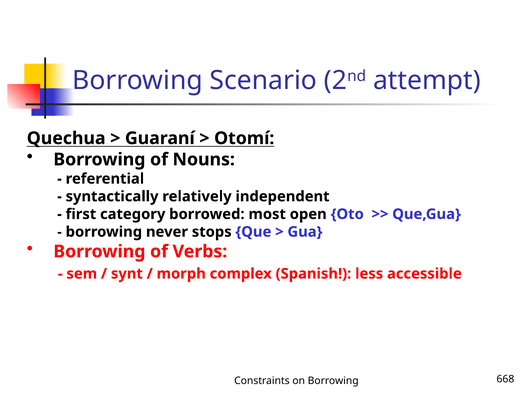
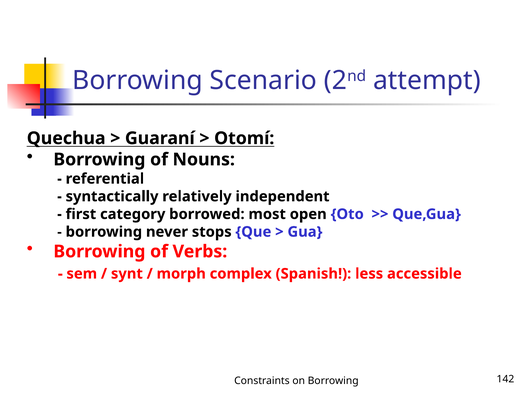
668: 668 -> 142
